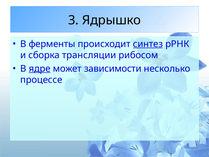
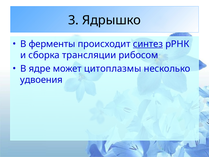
ядре underline: present -> none
зависимости: зависимости -> цитоплазмы
процессе: процессе -> удвоения
